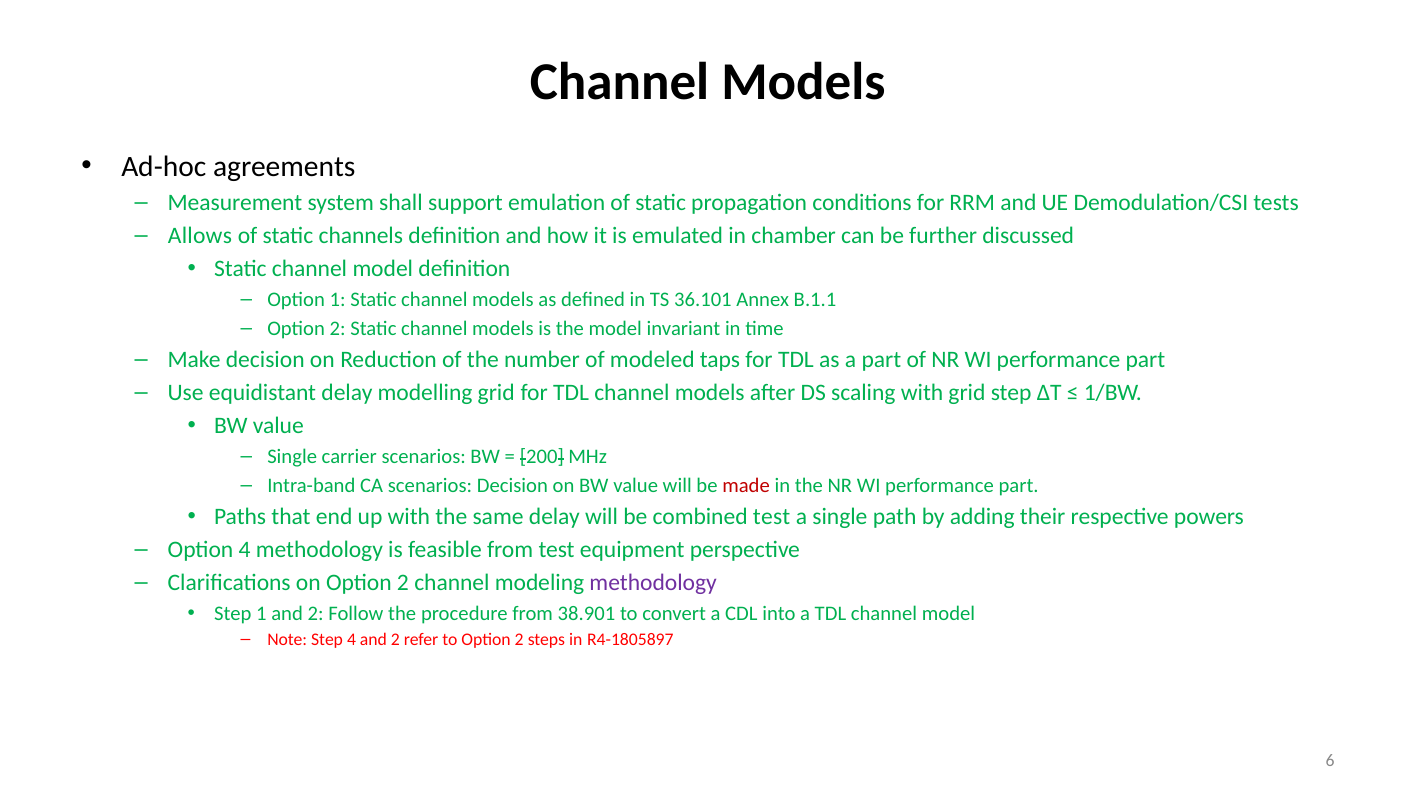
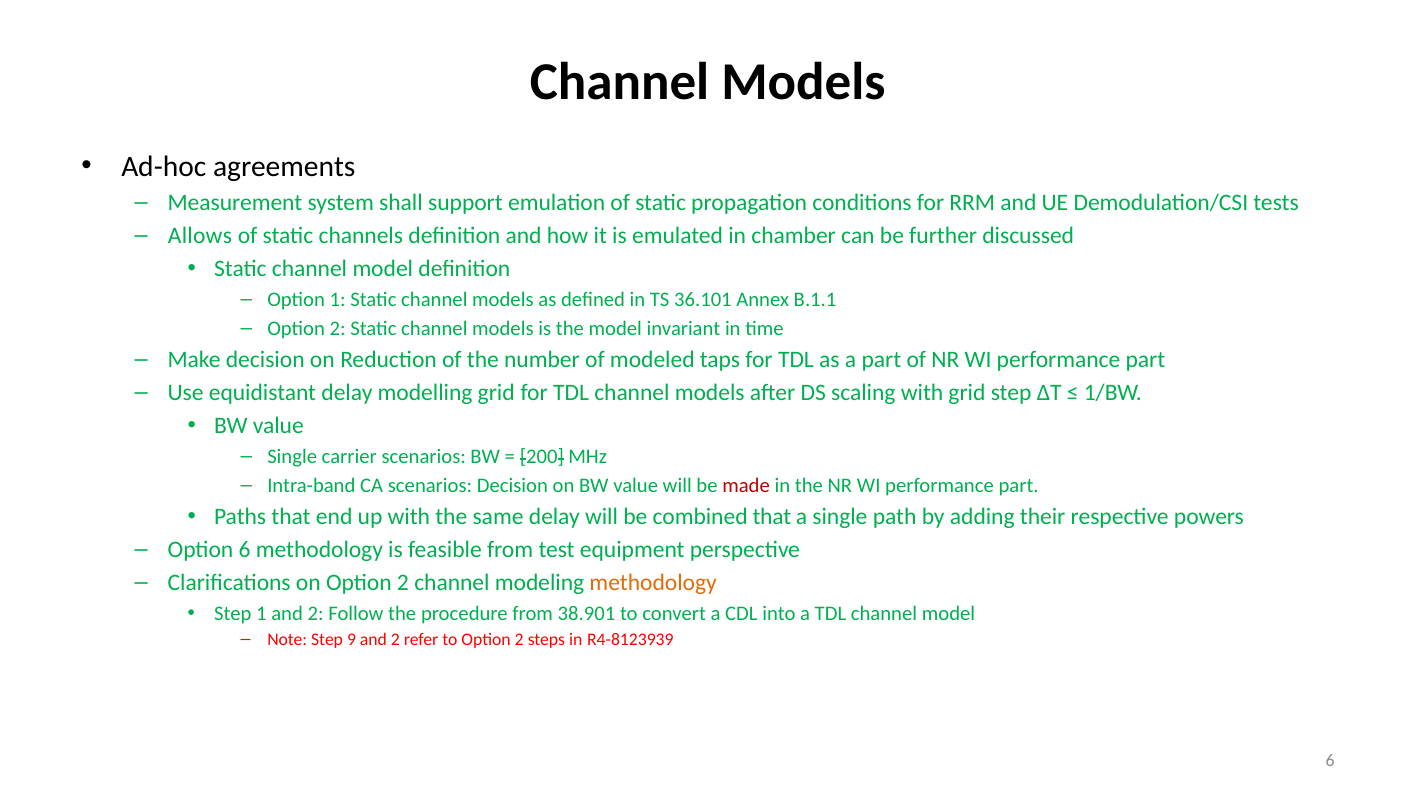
combined test: test -> that
Option 4: 4 -> 6
methodology at (653, 583) colour: purple -> orange
Step 4: 4 -> 9
R4-1805897: R4-1805897 -> R4-8123939
